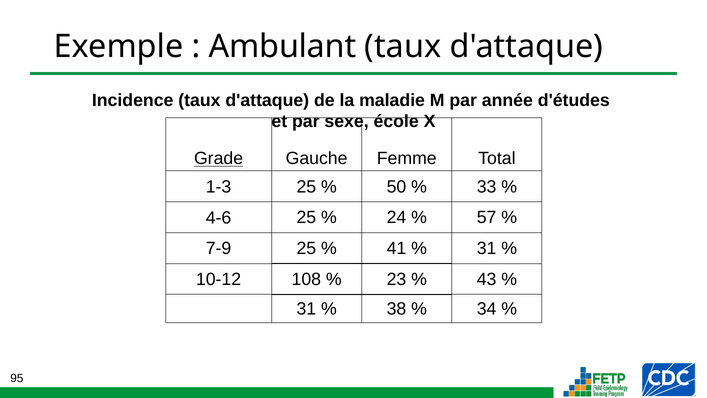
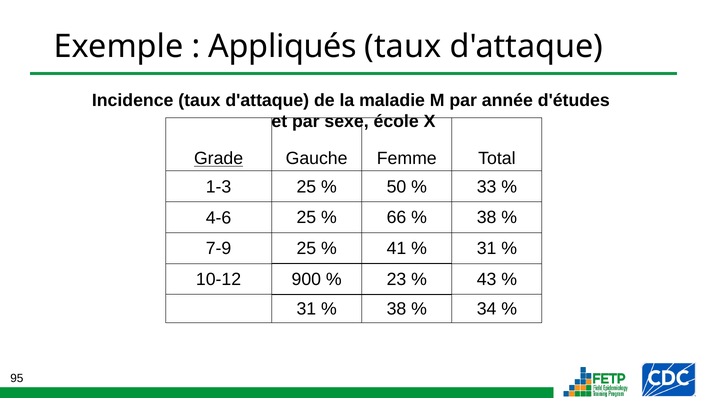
Ambulant: Ambulant -> Appliqués
24: 24 -> 66
57 at (487, 217): 57 -> 38
108: 108 -> 900
